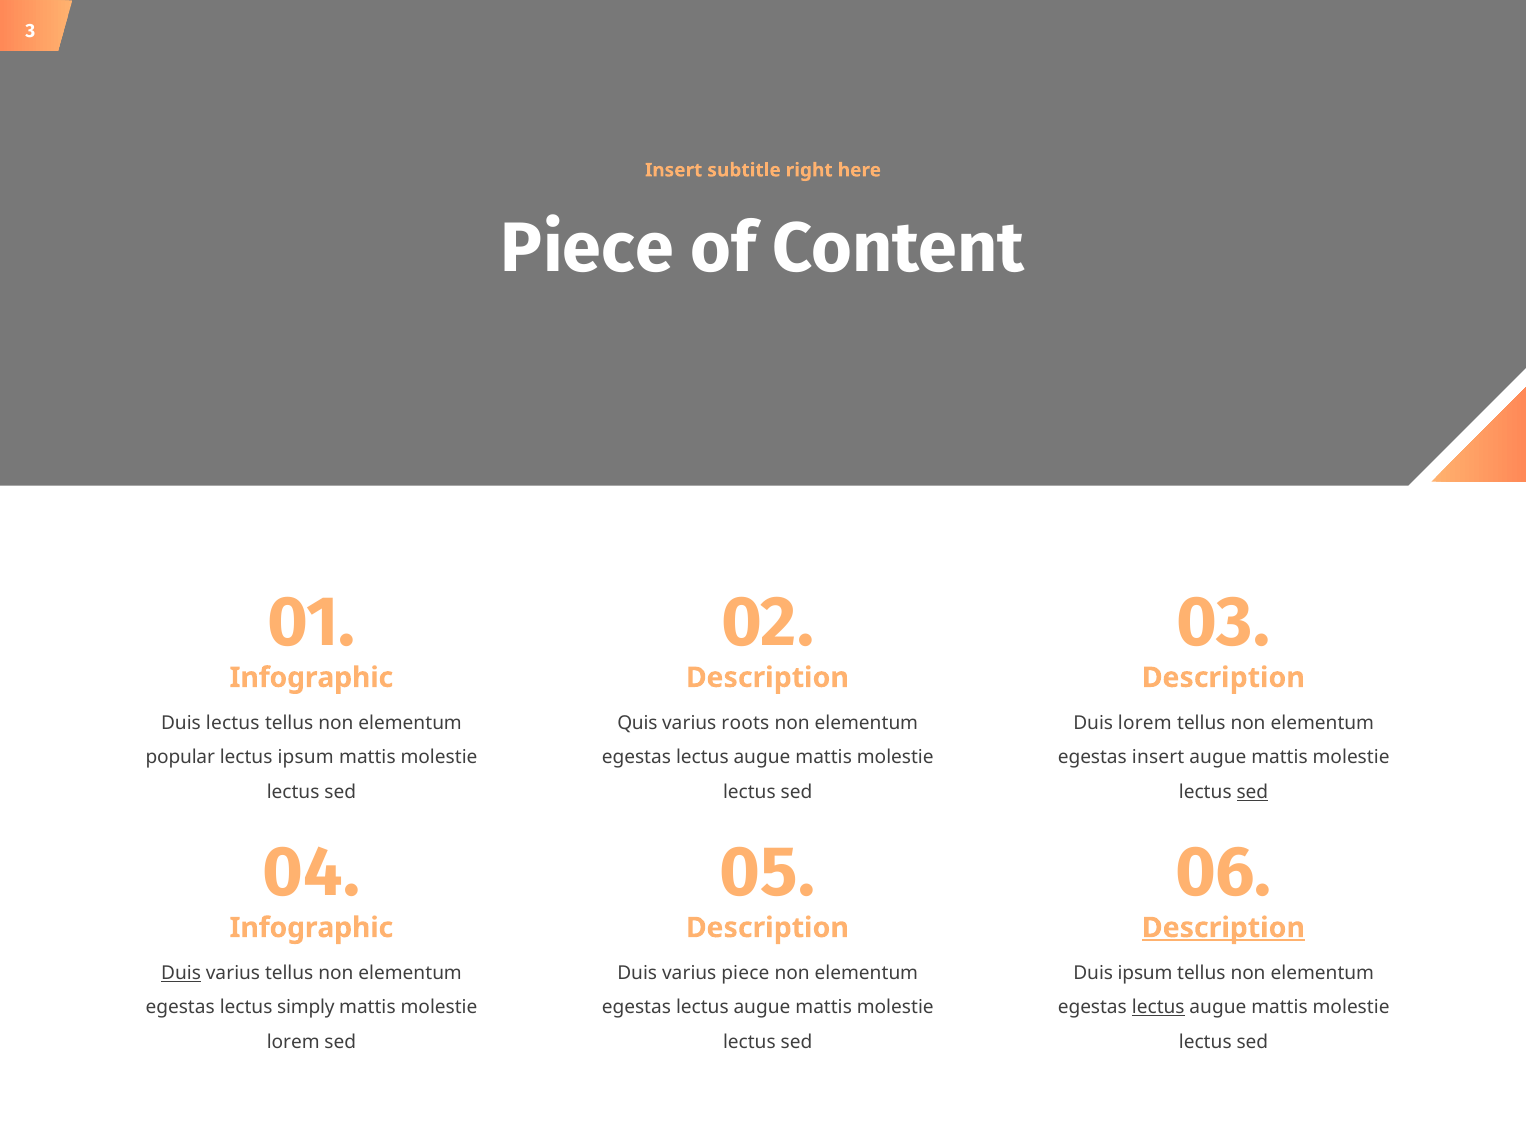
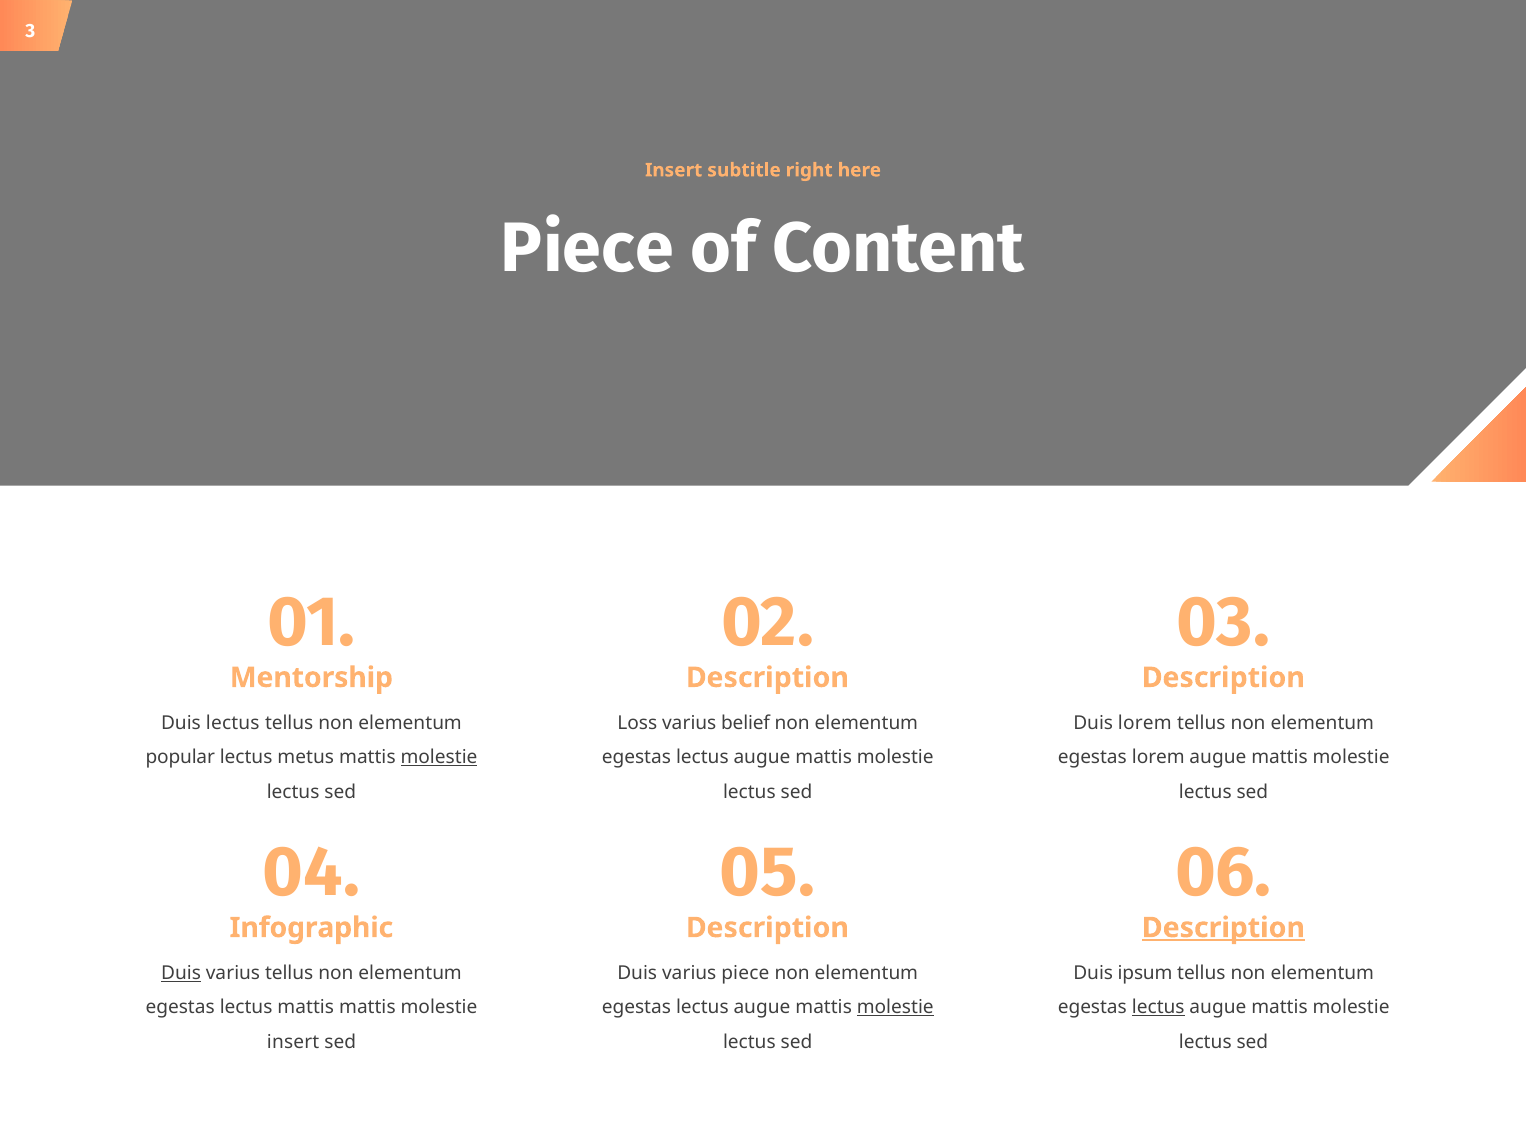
Infographic at (311, 677): Infographic -> Mentorship
Quis: Quis -> Loss
roots: roots -> belief
lectus ipsum: ipsum -> metus
molestie at (439, 757) underline: none -> present
egestas insert: insert -> lorem
sed at (1252, 792) underline: present -> none
lectus simply: simply -> mattis
molestie at (895, 1007) underline: none -> present
lorem at (293, 1042): lorem -> insert
